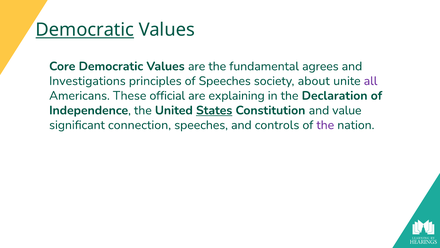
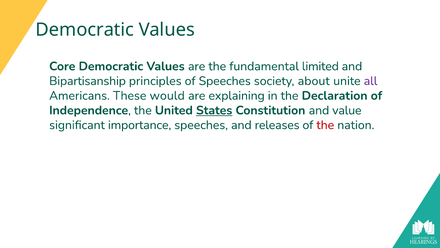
Democratic at (85, 30) underline: present -> none
agrees: agrees -> limited
Investigations: Investigations -> Bipartisanship
official: official -> would
connection: connection -> importance
controls: controls -> releases
the at (325, 125) colour: purple -> red
